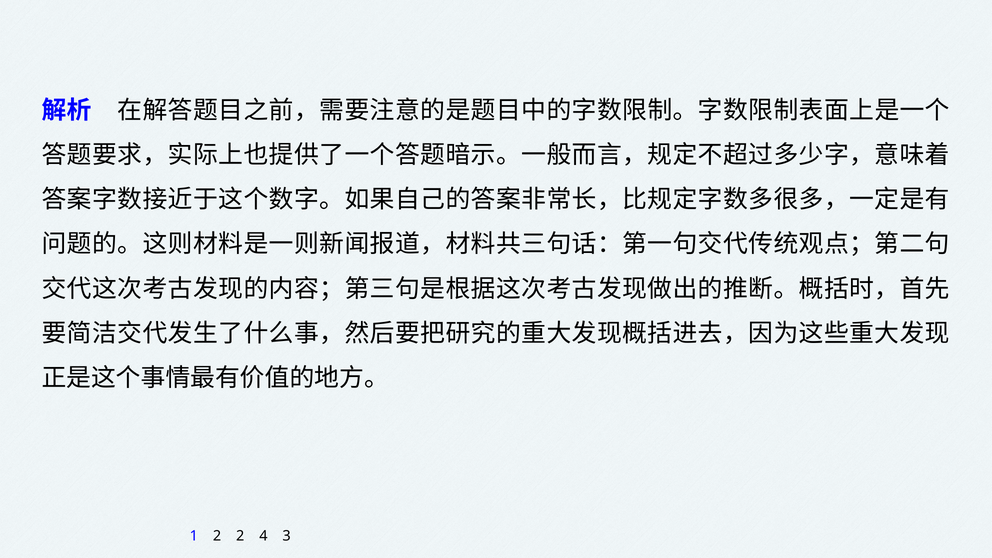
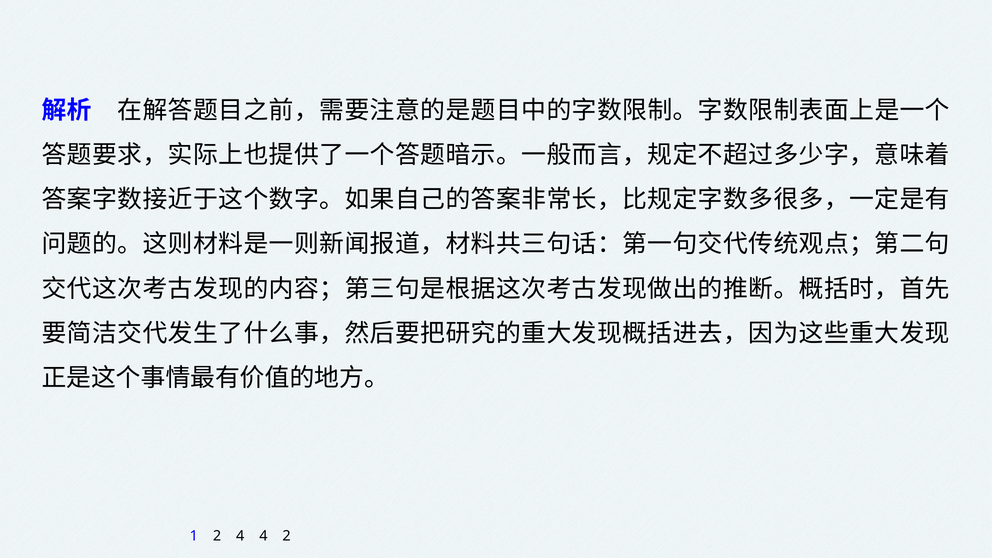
2 2: 2 -> 4
4 3: 3 -> 2
